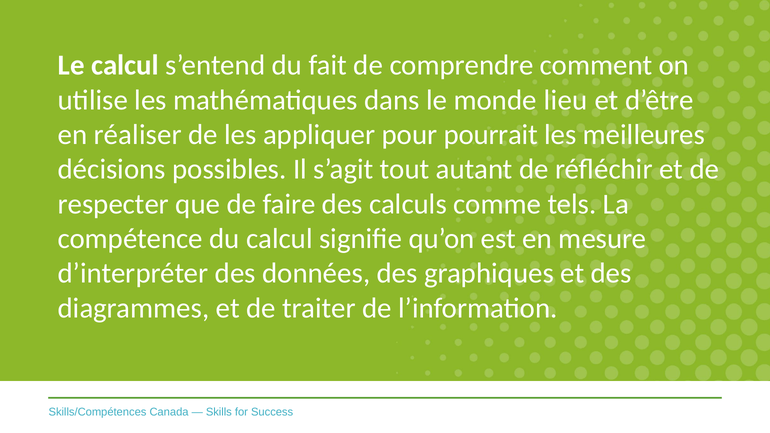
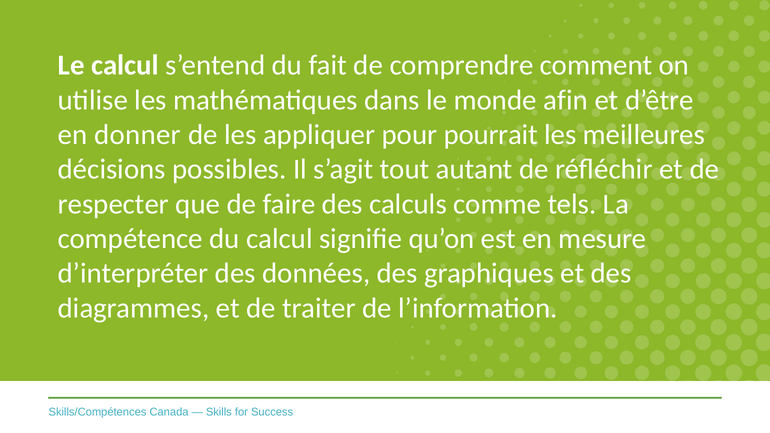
lieu: lieu -> afin
réaliser: réaliser -> donner
